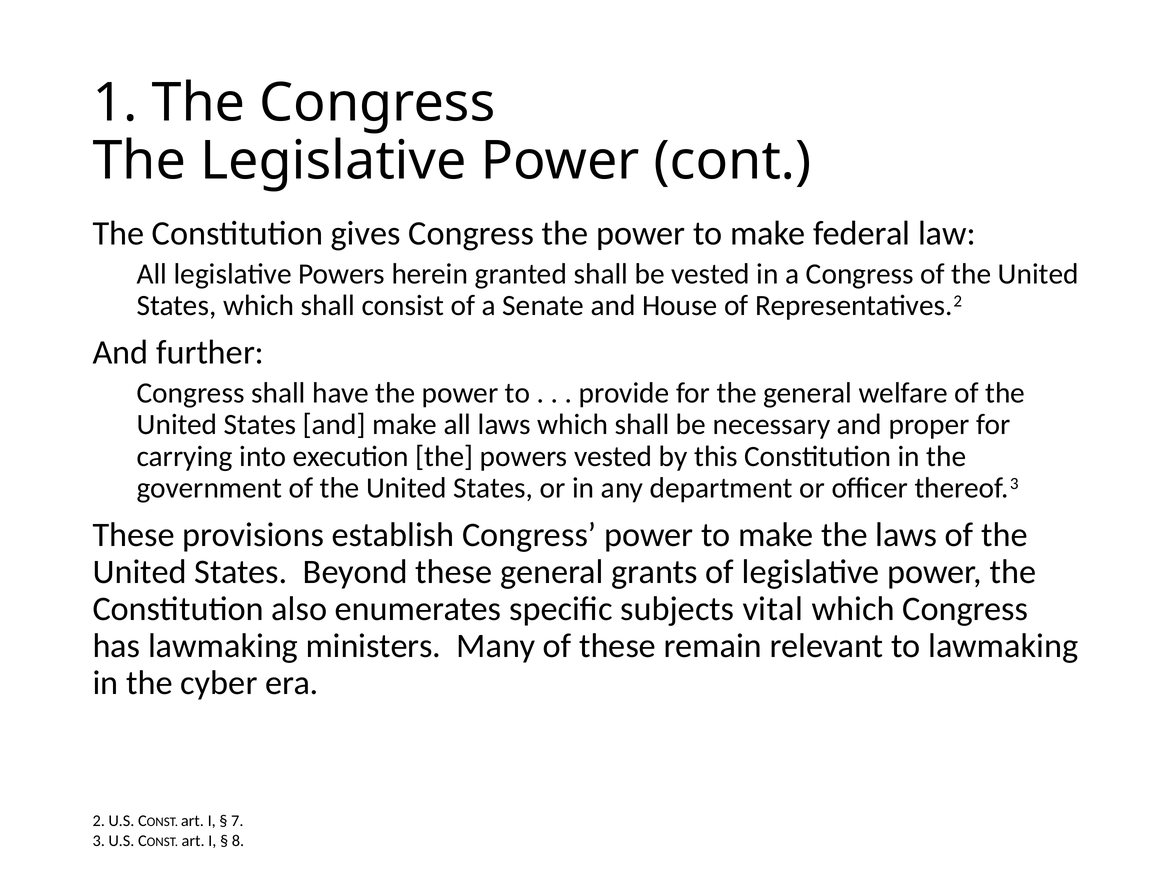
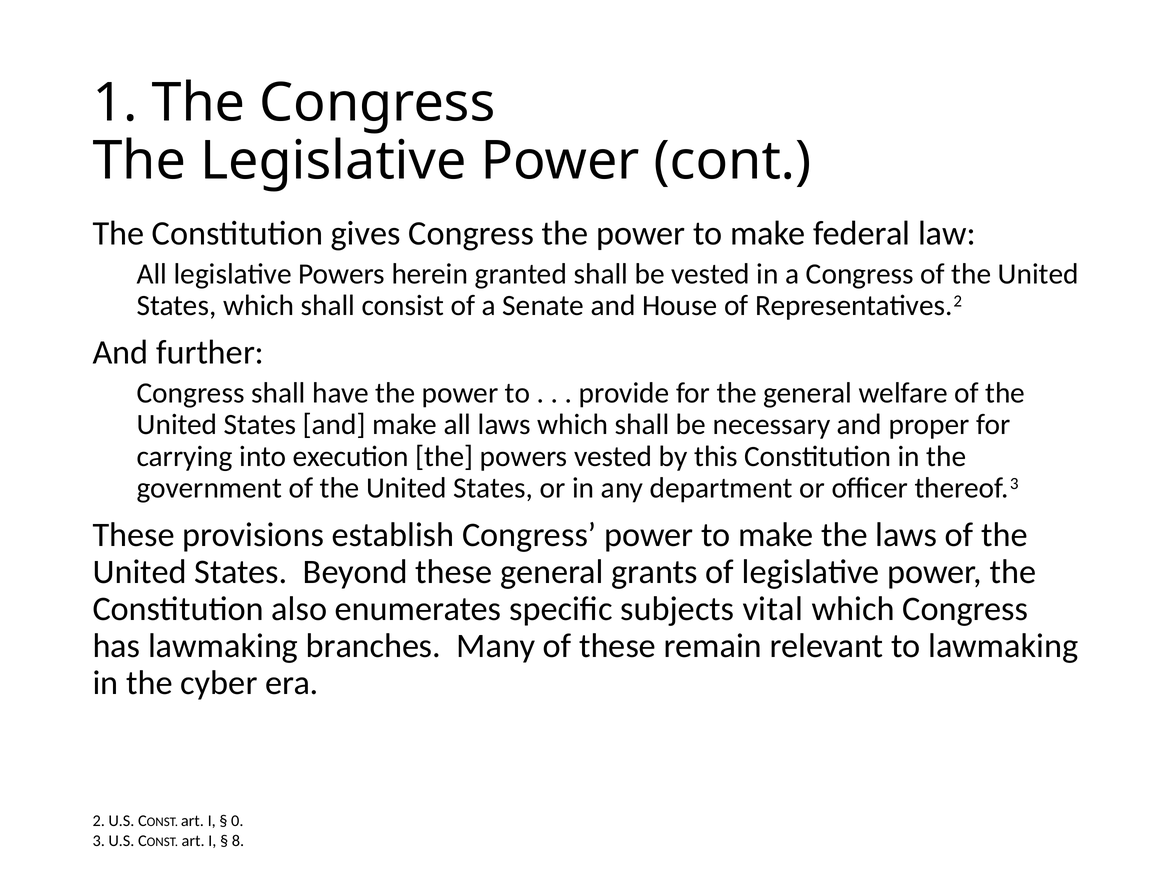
ministers: ministers -> branches
7: 7 -> 0
